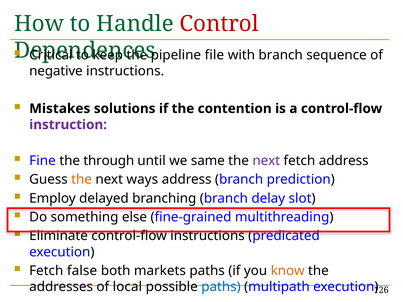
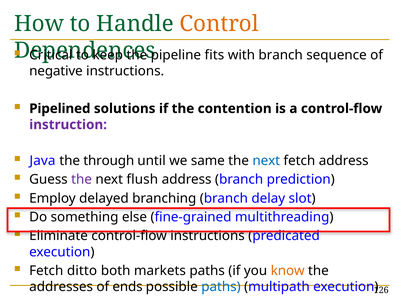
Control colour: red -> orange
file: file -> fits
Mistakes: Mistakes -> Pipelined
Fine: Fine -> Java
next at (266, 161) colour: purple -> blue
the at (82, 180) colour: orange -> purple
ways: ways -> flush
false: false -> ditto
local: local -> ends
